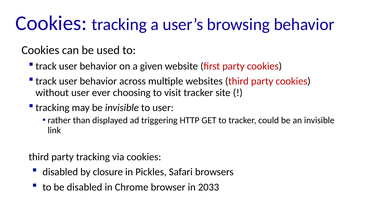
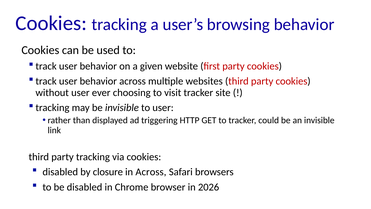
in Pickles: Pickles -> Across
2033: 2033 -> 2026
